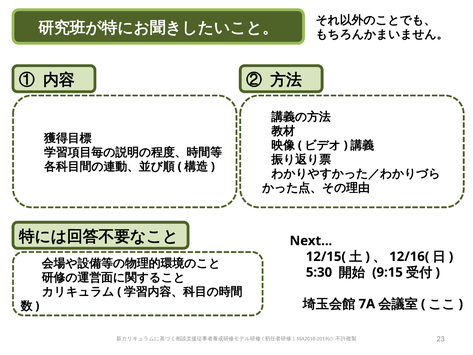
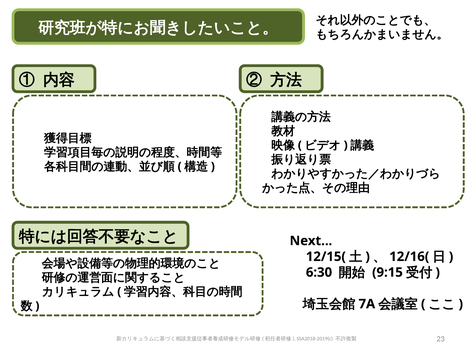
5:30: 5:30 -> 6:30
